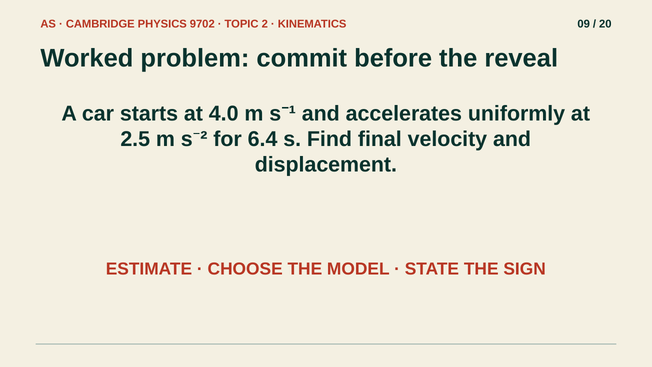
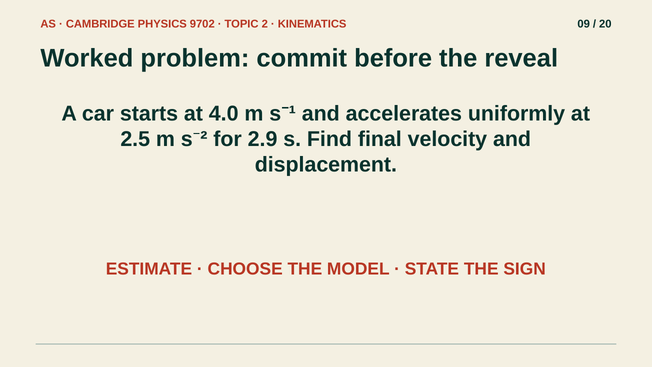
6.4: 6.4 -> 2.9
